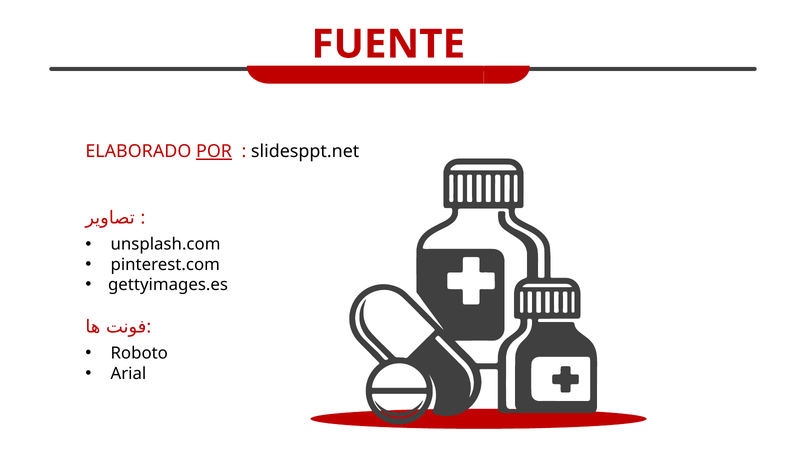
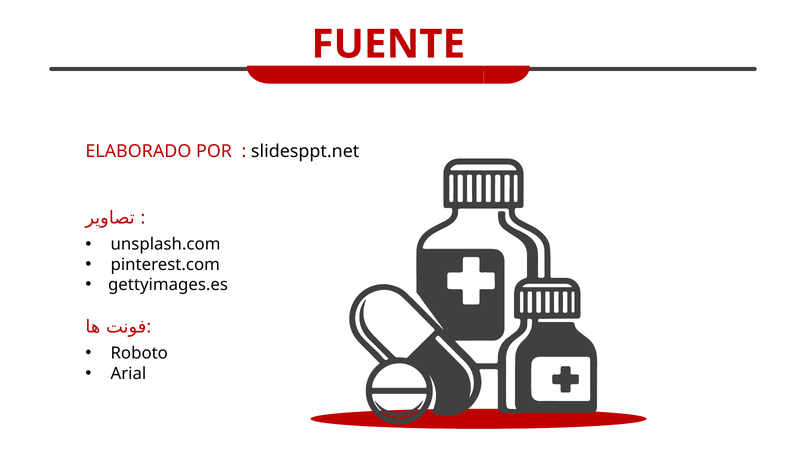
POR underline: present -> none
